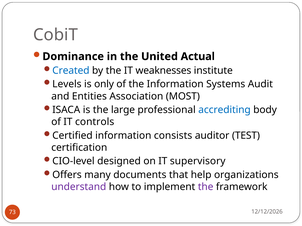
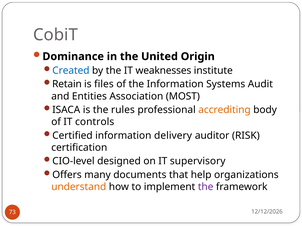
Actual: Actual -> Origin
Levels: Levels -> Retain
only: only -> files
large: large -> rules
accrediting colour: blue -> orange
consists: consists -> delivery
TEST: TEST -> RISK
understand colour: purple -> orange
